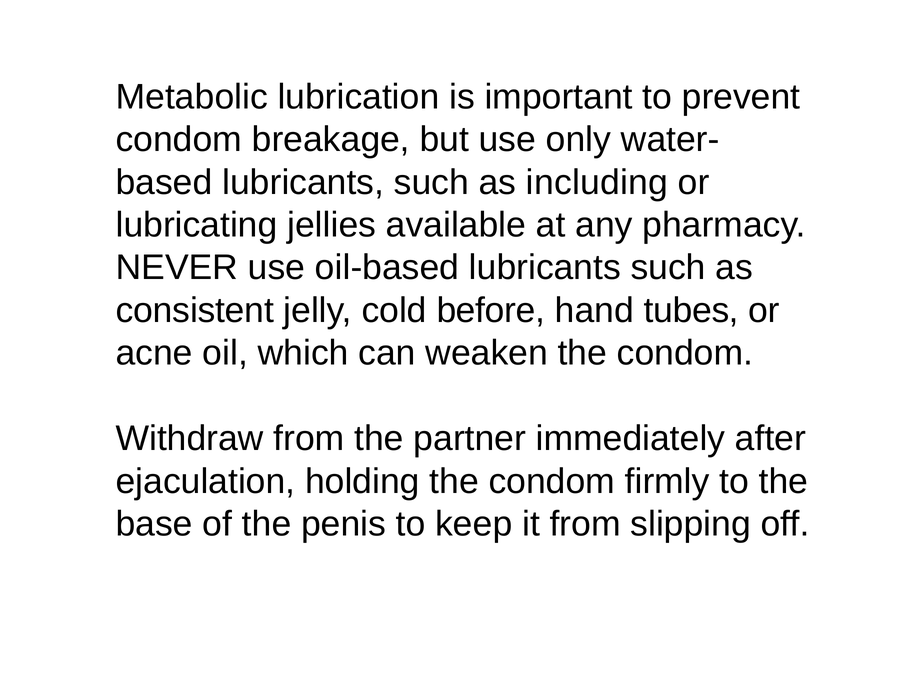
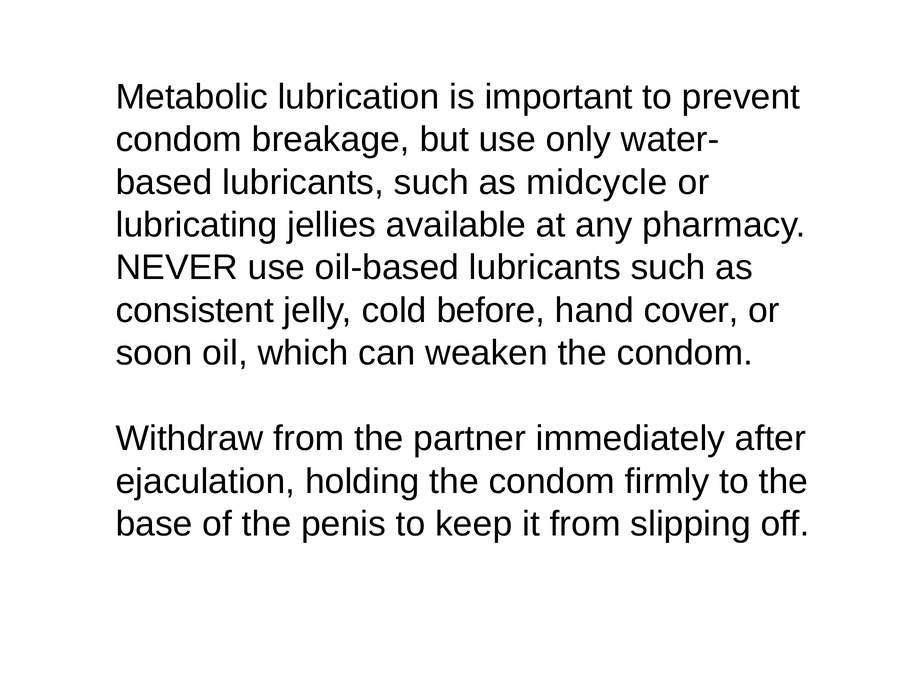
including: including -> midcycle
tubes: tubes -> cover
acne: acne -> soon
